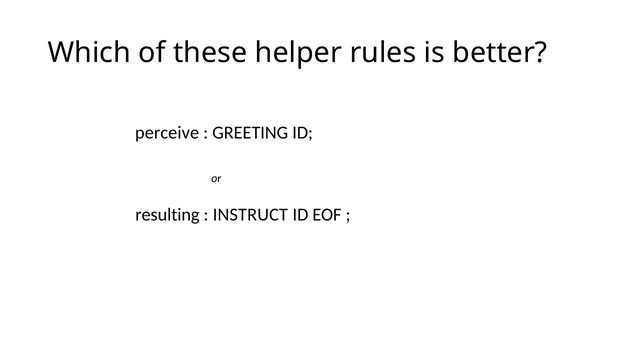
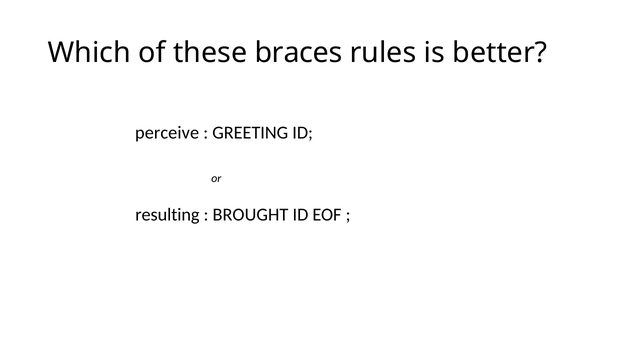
helper: helper -> braces
INSTRUCT: INSTRUCT -> BROUGHT
